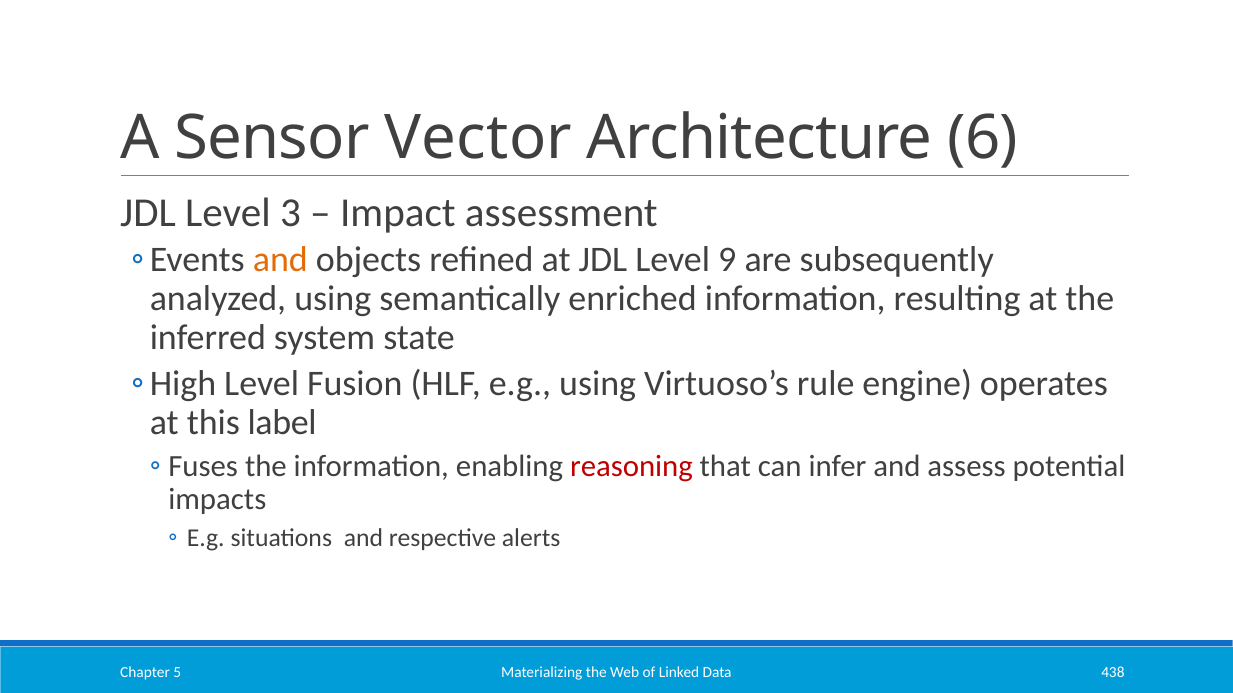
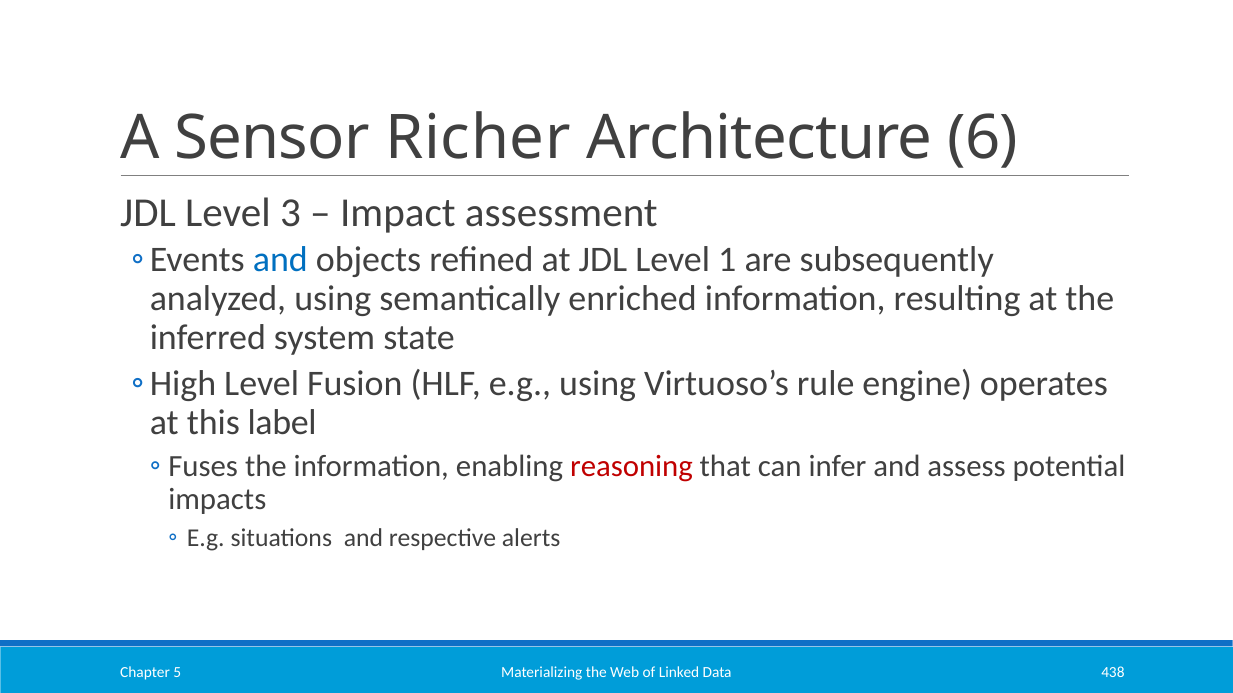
Vector: Vector -> Richer
and at (280, 260) colour: orange -> blue
9: 9 -> 1
